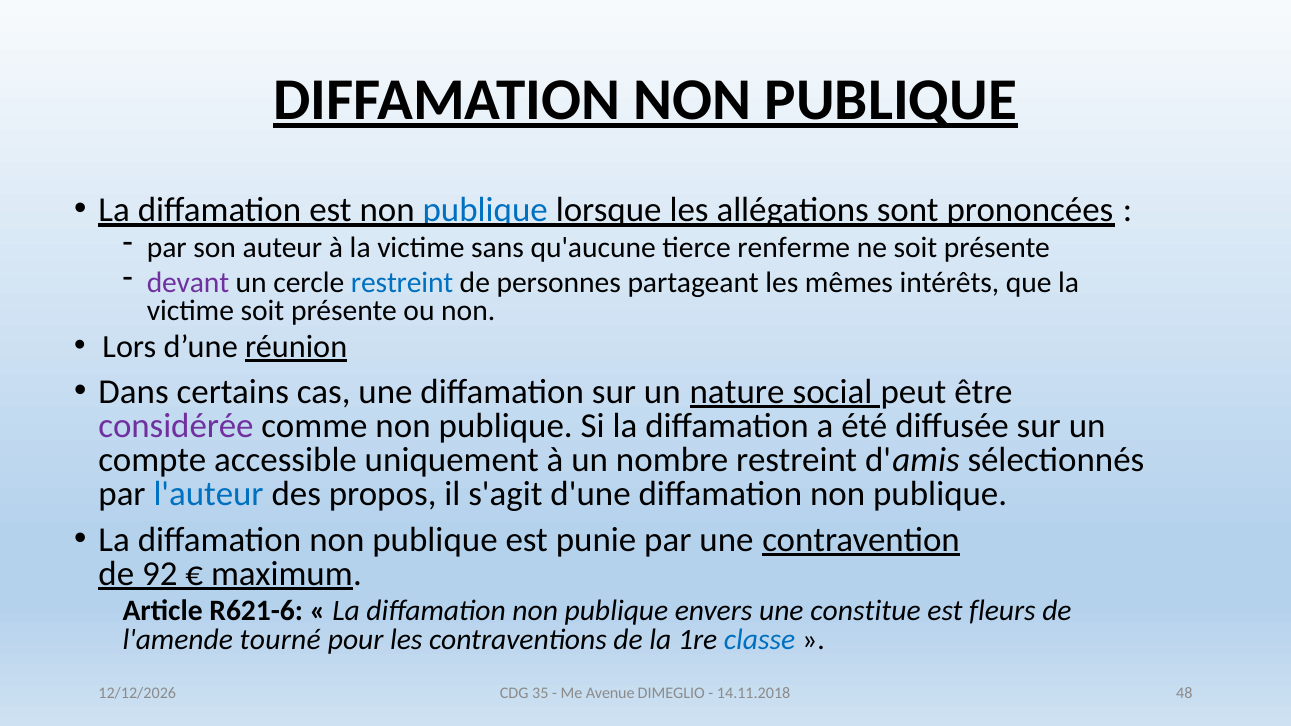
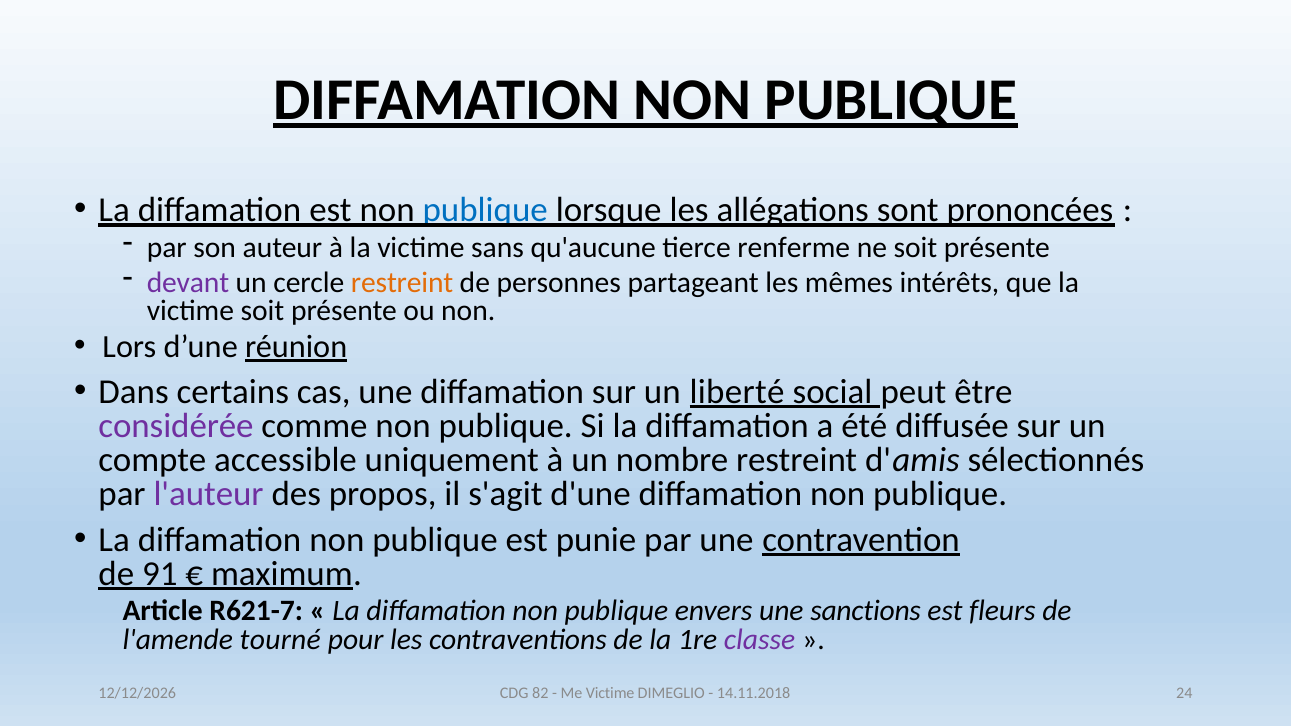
restreint at (402, 282) colour: blue -> orange
nature: nature -> liberté
l'auteur colour: blue -> purple
92: 92 -> 91
R621-6: R621-6 -> R621-7
constitue: constitue -> sanctions
classe colour: blue -> purple
35: 35 -> 82
Me Avenue: Avenue -> Victime
48: 48 -> 24
